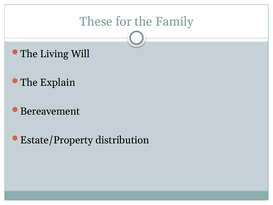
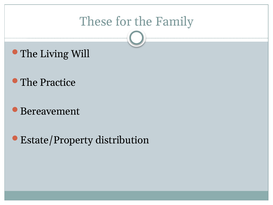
Explain: Explain -> Practice
